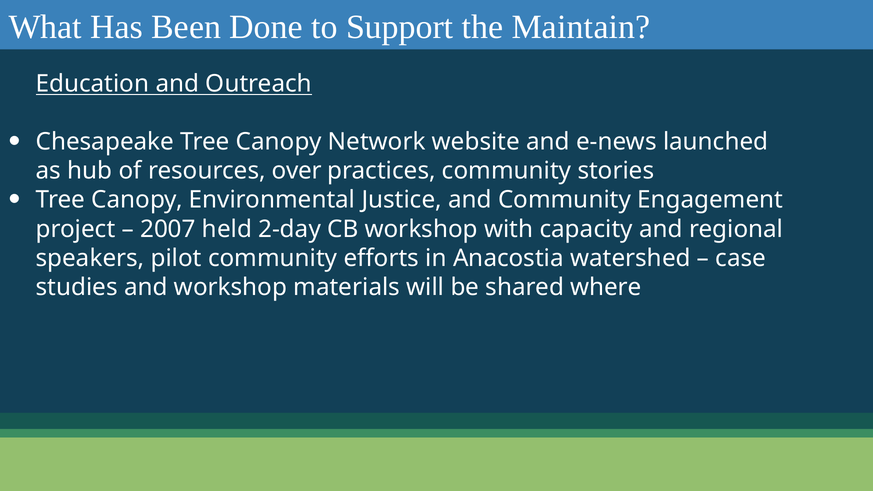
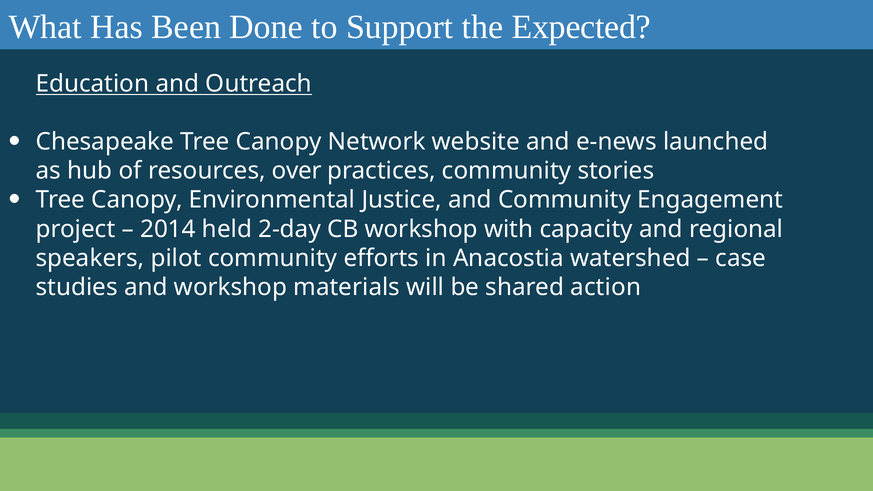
Maintain: Maintain -> Expected
2007: 2007 -> 2014
where: where -> action
